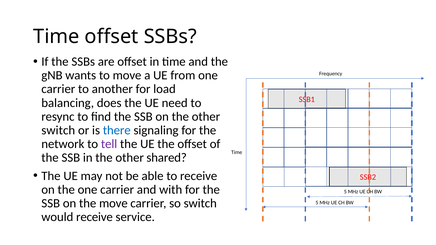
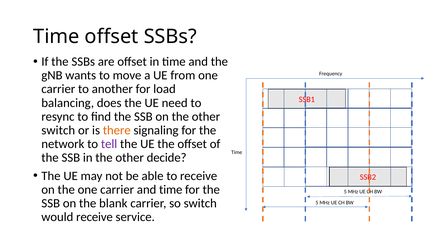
there colour: blue -> orange
shared: shared -> decide
and with: with -> time
the move: move -> blank
